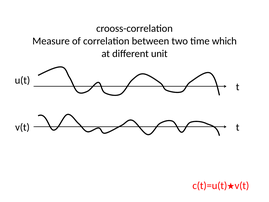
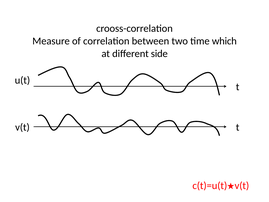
unit: unit -> side
